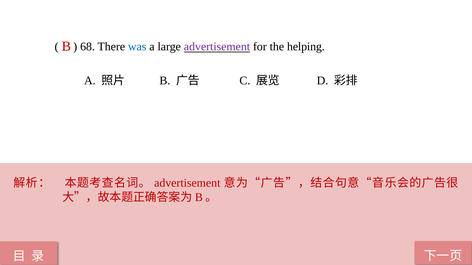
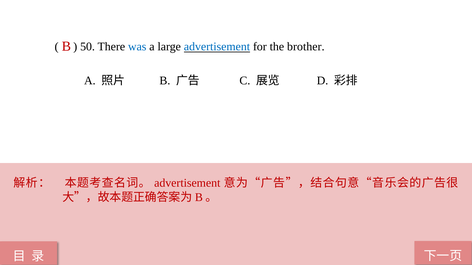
68: 68 -> 50
advertisement at (217, 47) colour: purple -> blue
helping: helping -> brother
